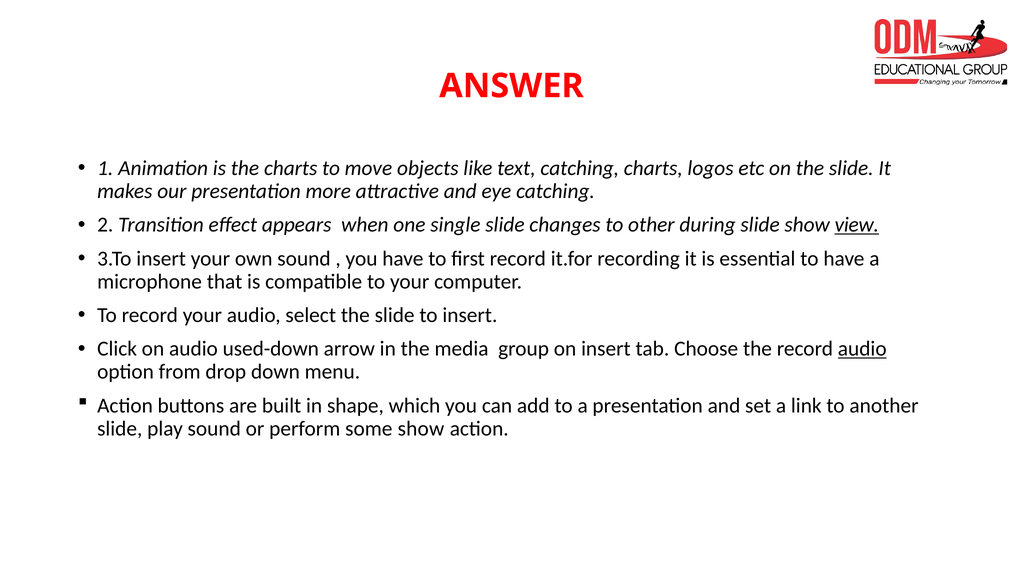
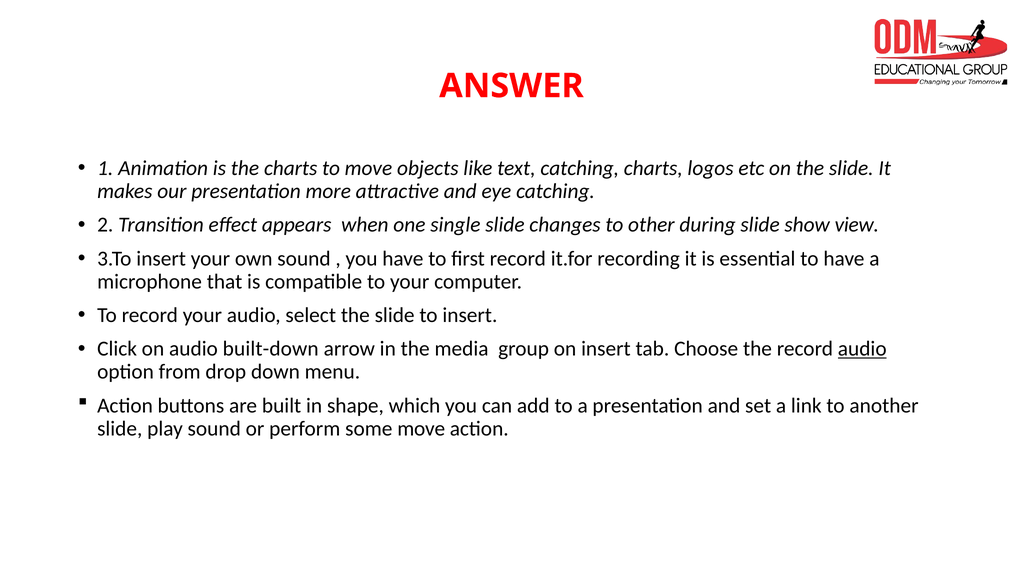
view underline: present -> none
used-down: used-down -> built-down
some show: show -> move
